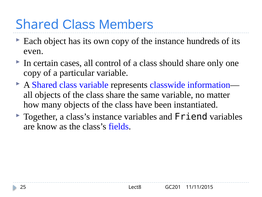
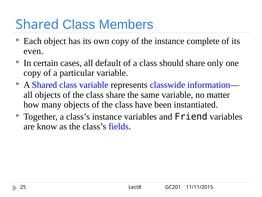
hundreds: hundreds -> complete
control: control -> default
